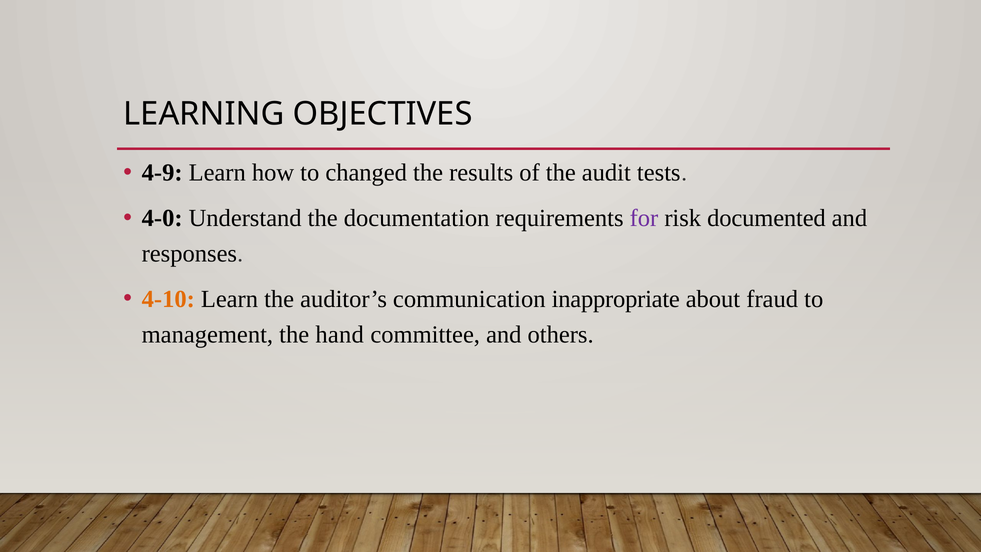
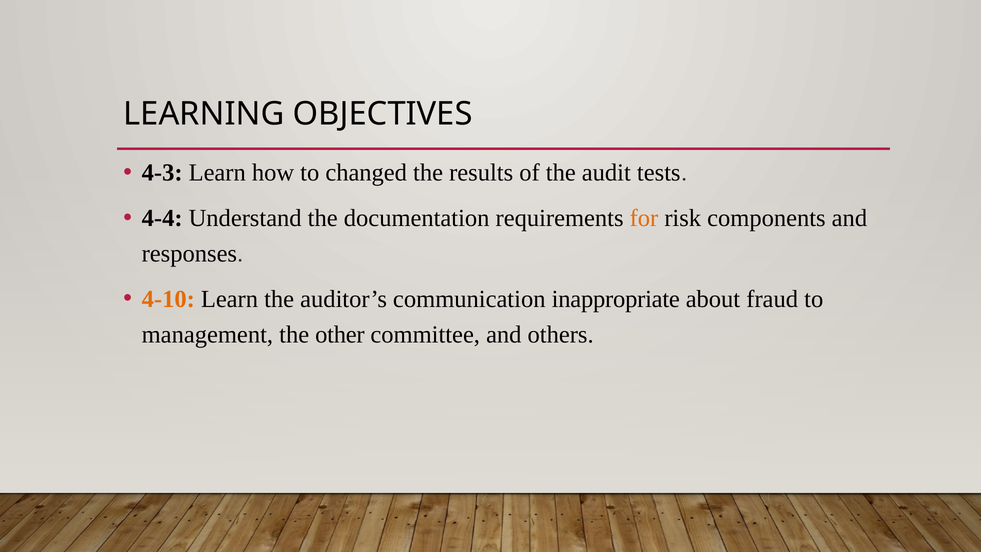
4-9: 4-9 -> 4-3
4-0: 4-0 -> 4-4
for colour: purple -> orange
documented: documented -> components
hand: hand -> other
